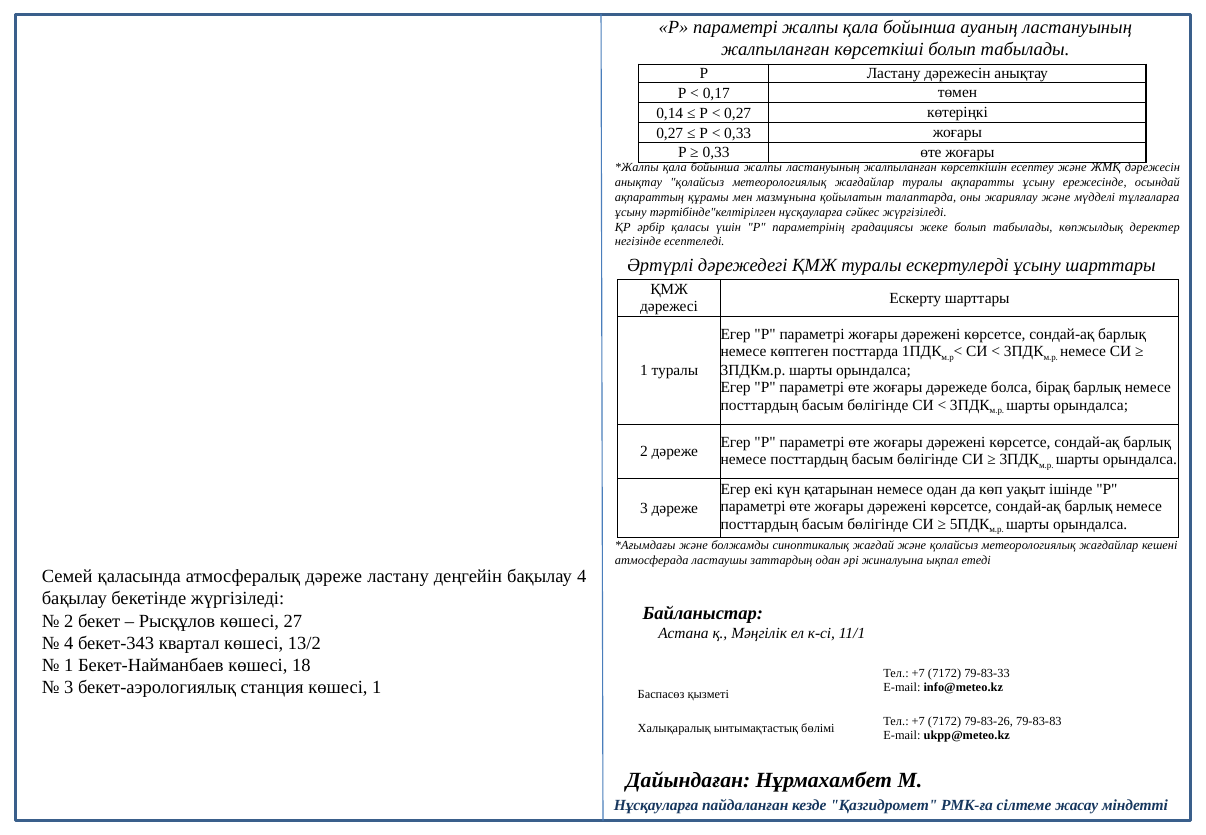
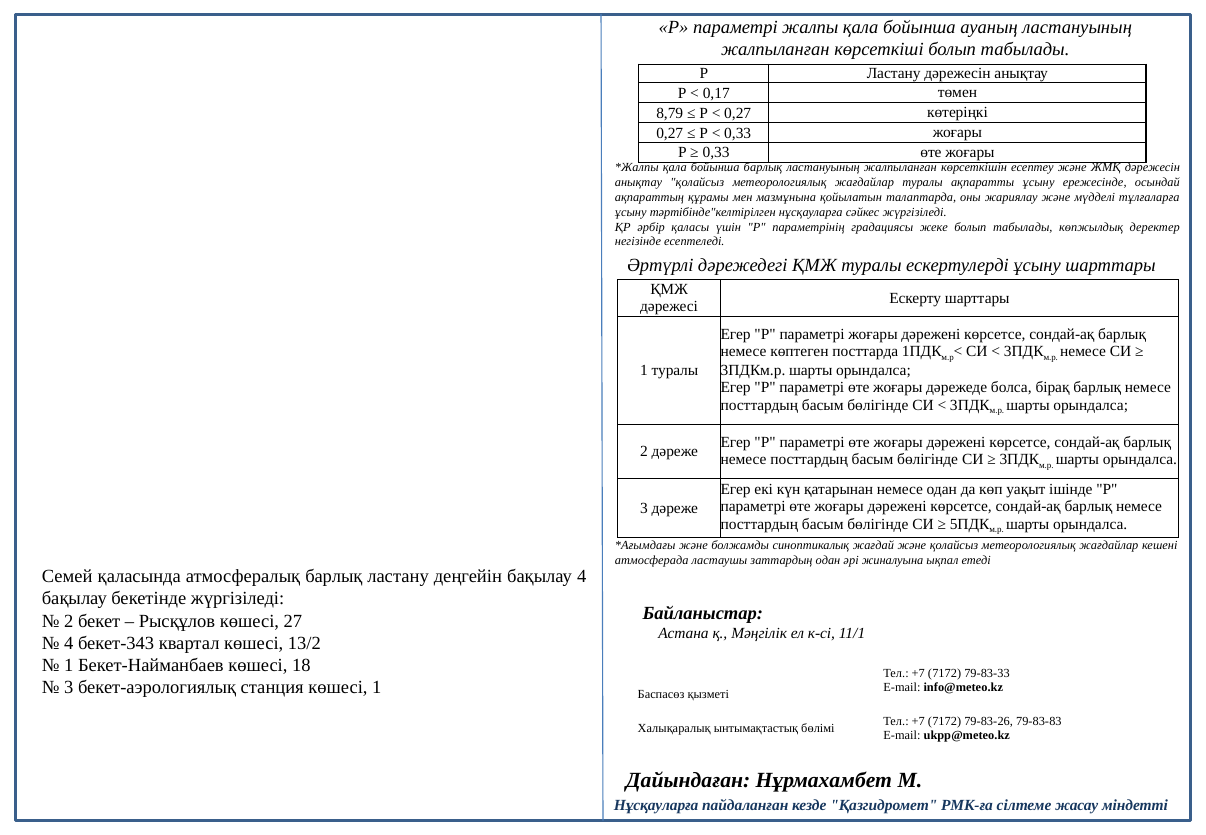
0,14: 0,14 -> 8,79
бойынша жалпы: жалпы -> барлық
атмосфералық дәреже: дәреже -> барлық
